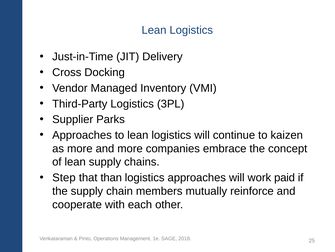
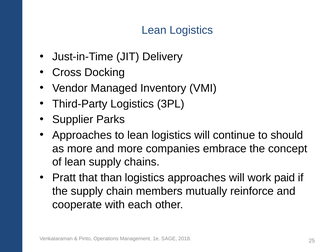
kaizen: kaizen -> should
Step: Step -> Pratt
